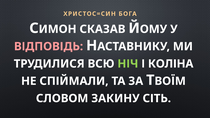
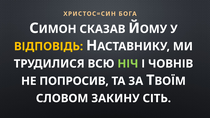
ВІДПОВІДЬ colour: pink -> yellow
КОЛІНА: КОЛІНА -> ЧОВНІВ
СПІЙМАЛИ: СПІЙМАЛИ -> ПОПРОСИВ
